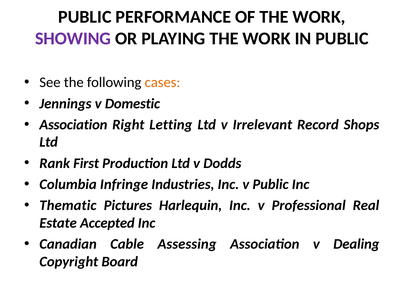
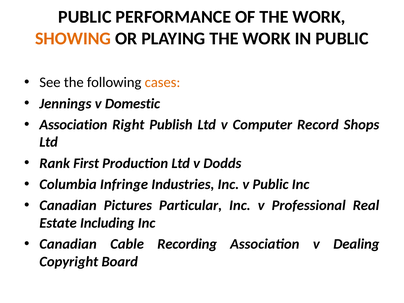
SHOWING colour: purple -> orange
Letting: Letting -> Publish
Irrelevant: Irrelevant -> Computer
Thematic at (68, 205): Thematic -> Canadian
Harlequin: Harlequin -> Particular
Accepted: Accepted -> Including
Assessing: Assessing -> Recording
